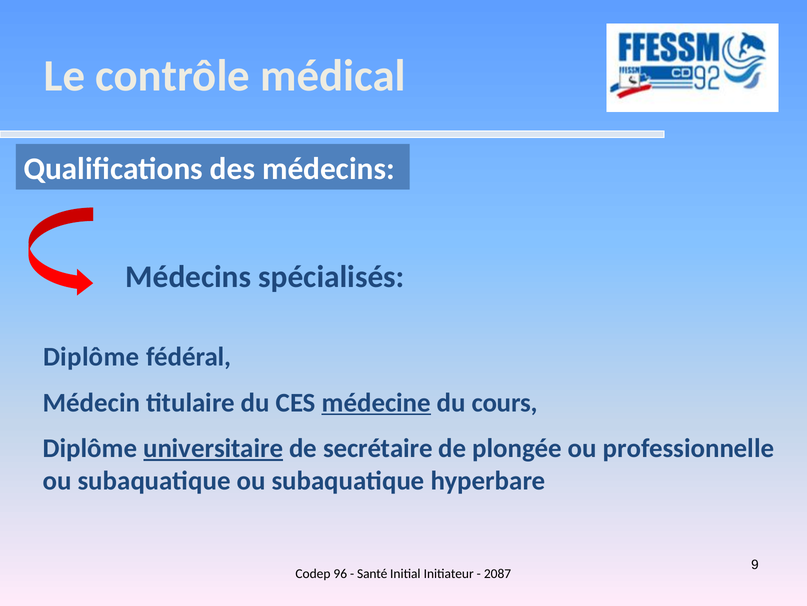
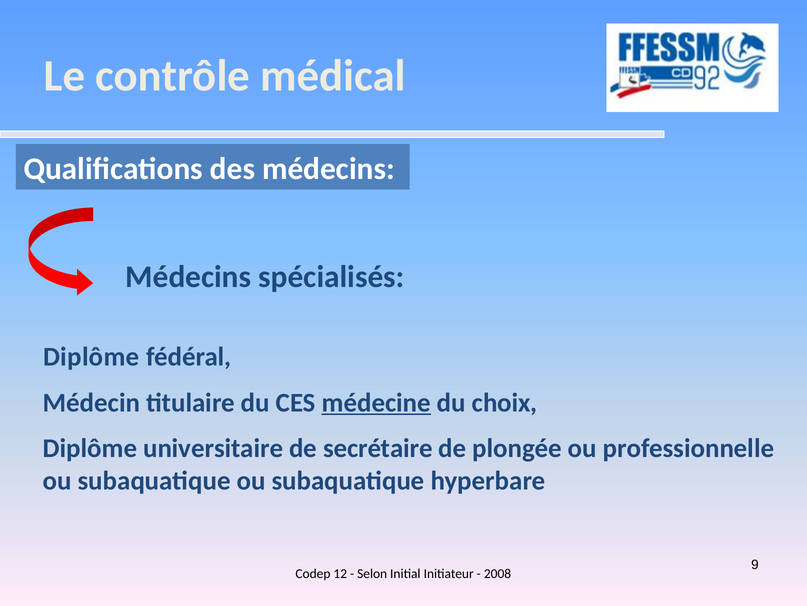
cours: cours -> choix
universitaire underline: present -> none
96: 96 -> 12
Santé: Santé -> Selon
2087: 2087 -> 2008
